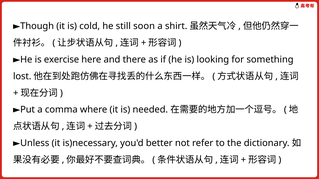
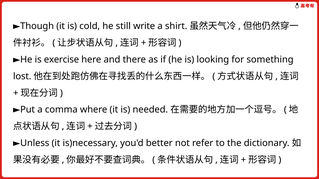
soon: soon -> write
